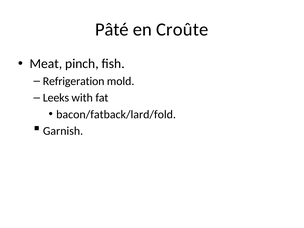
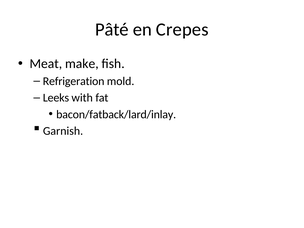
Croûte: Croûte -> Crepes
pinch: pinch -> make
bacon/fatback/lard/fold: bacon/fatback/lard/fold -> bacon/fatback/lard/inlay
